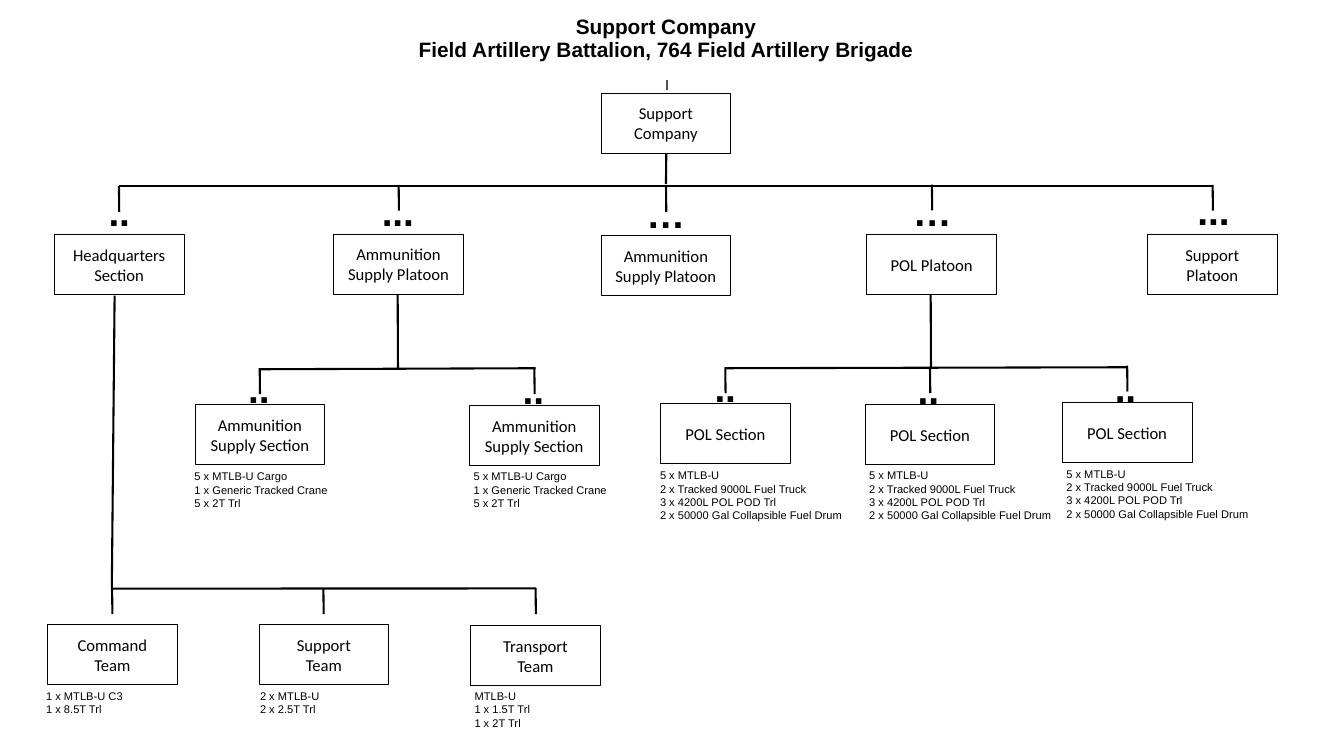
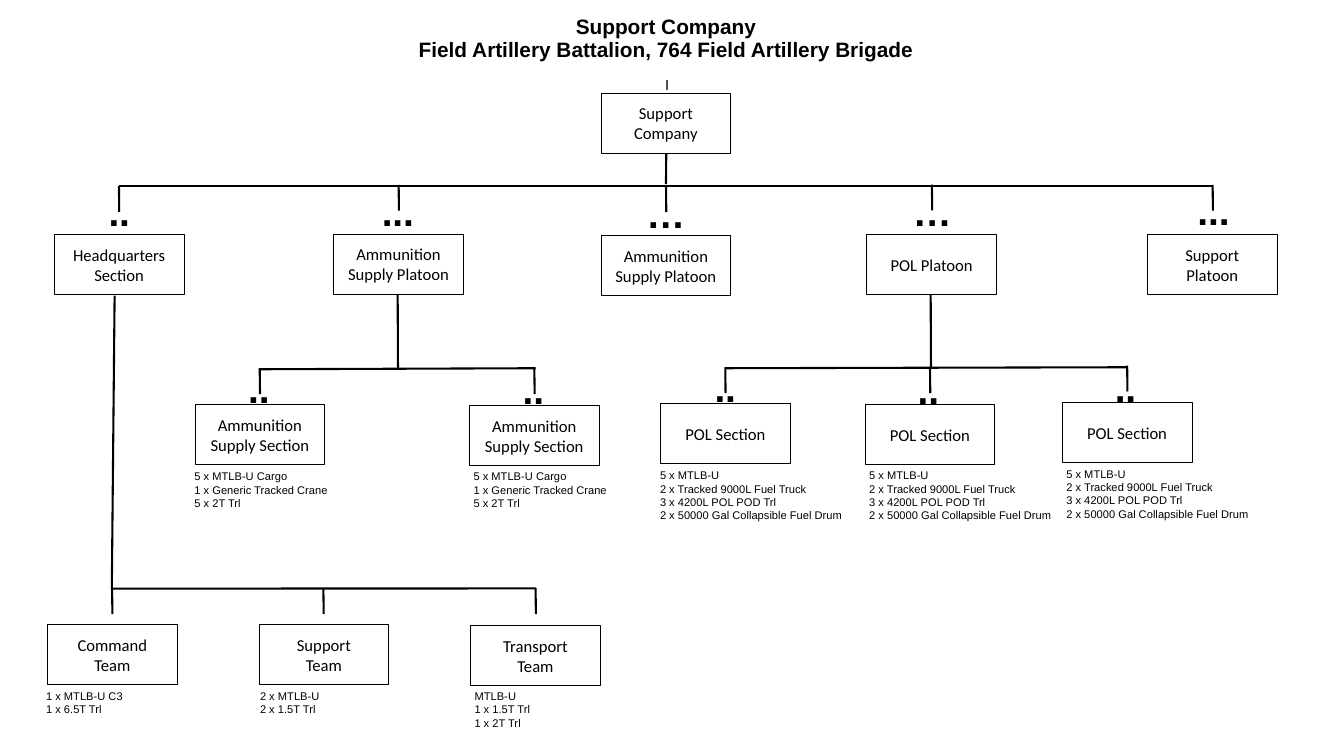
8.5T: 8.5T -> 6.5T
2 x 2.5T: 2.5T -> 1.5T
